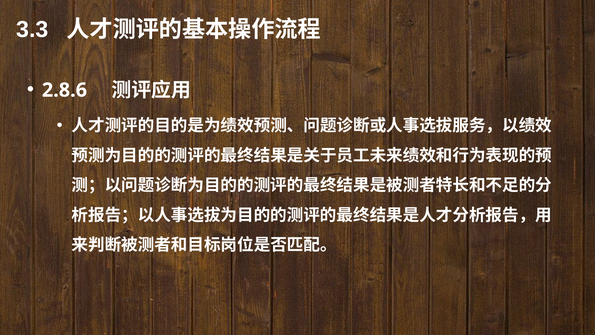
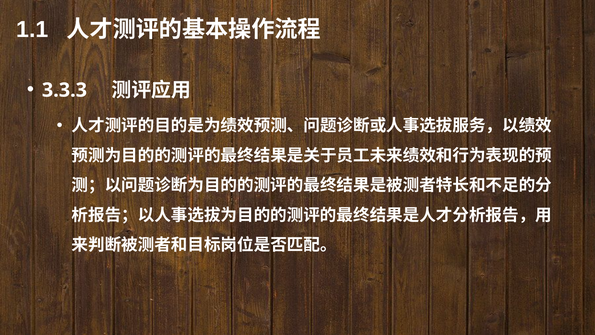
3.3: 3.3 -> 1.1
2.8.6: 2.8.6 -> 3.3.3
